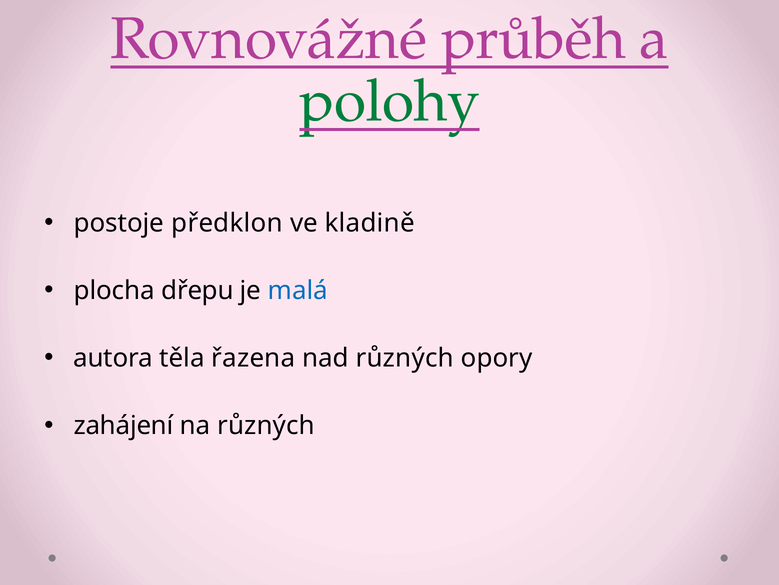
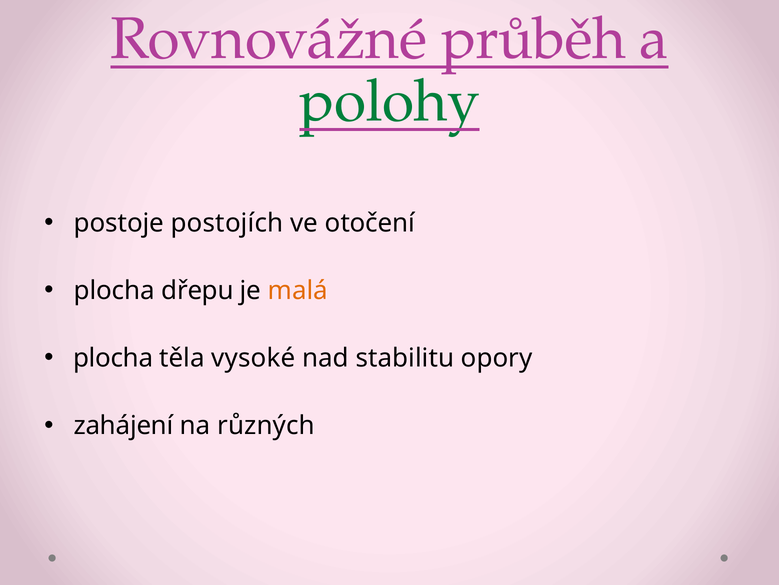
předklon: předklon -> postojích
kladině: kladině -> otočení
malá colour: blue -> orange
autora at (113, 358): autora -> plocha
řazena: řazena -> vysoké
nad různých: různých -> stabilitu
